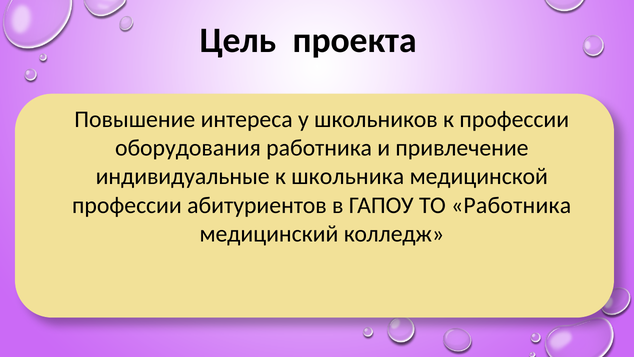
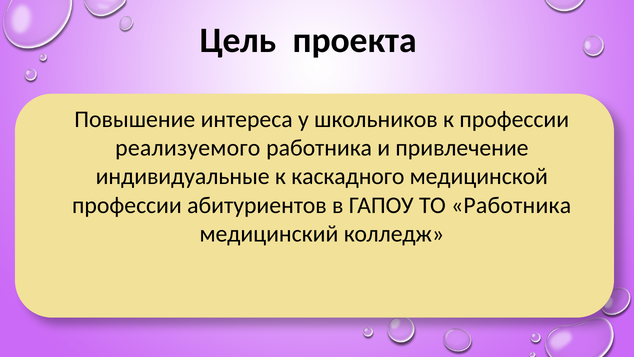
оборудования: оборудования -> реализуемого
школьника: школьника -> каскадного
